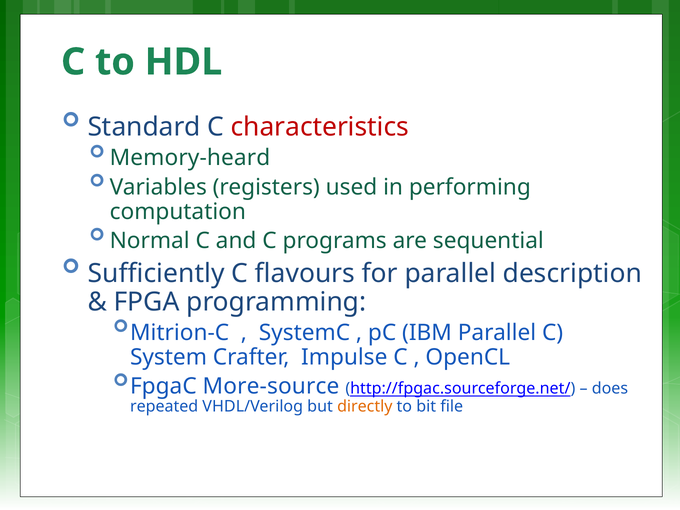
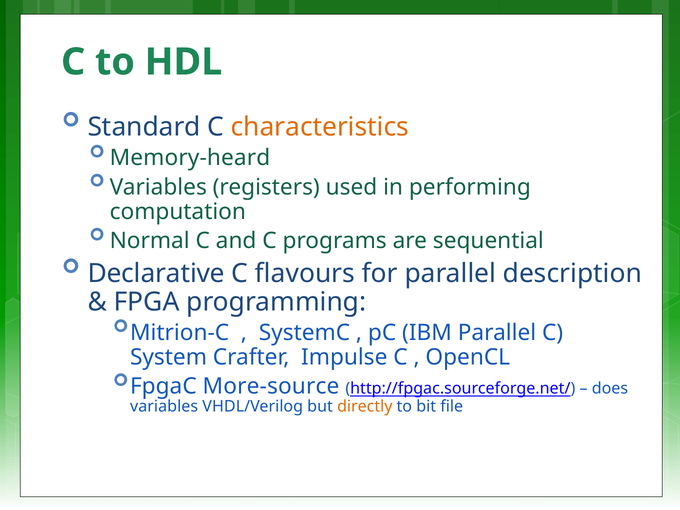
characteristics colour: red -> orange
Sufficiently: Sufficiently -> Declarative
repeated at (164, 406): repeated -> variables
